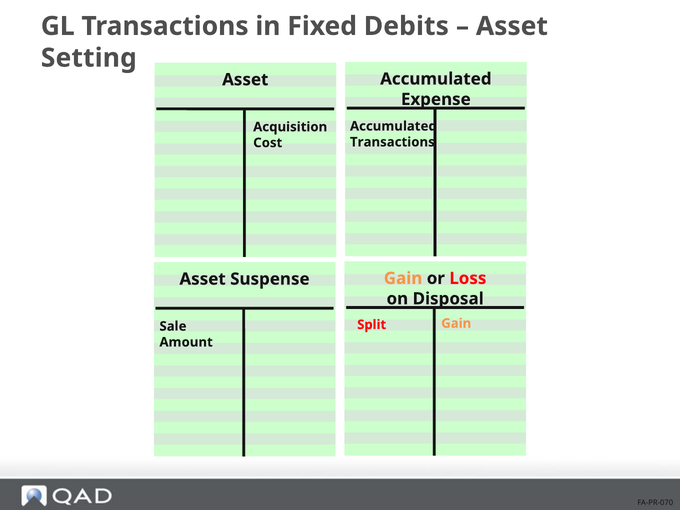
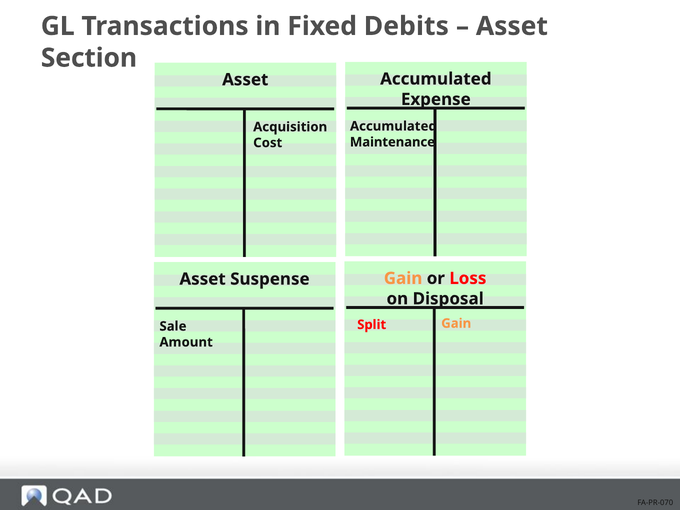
Setting: Setting -> Section
Transactions at (392, 142): Transactions -> Maintenance
